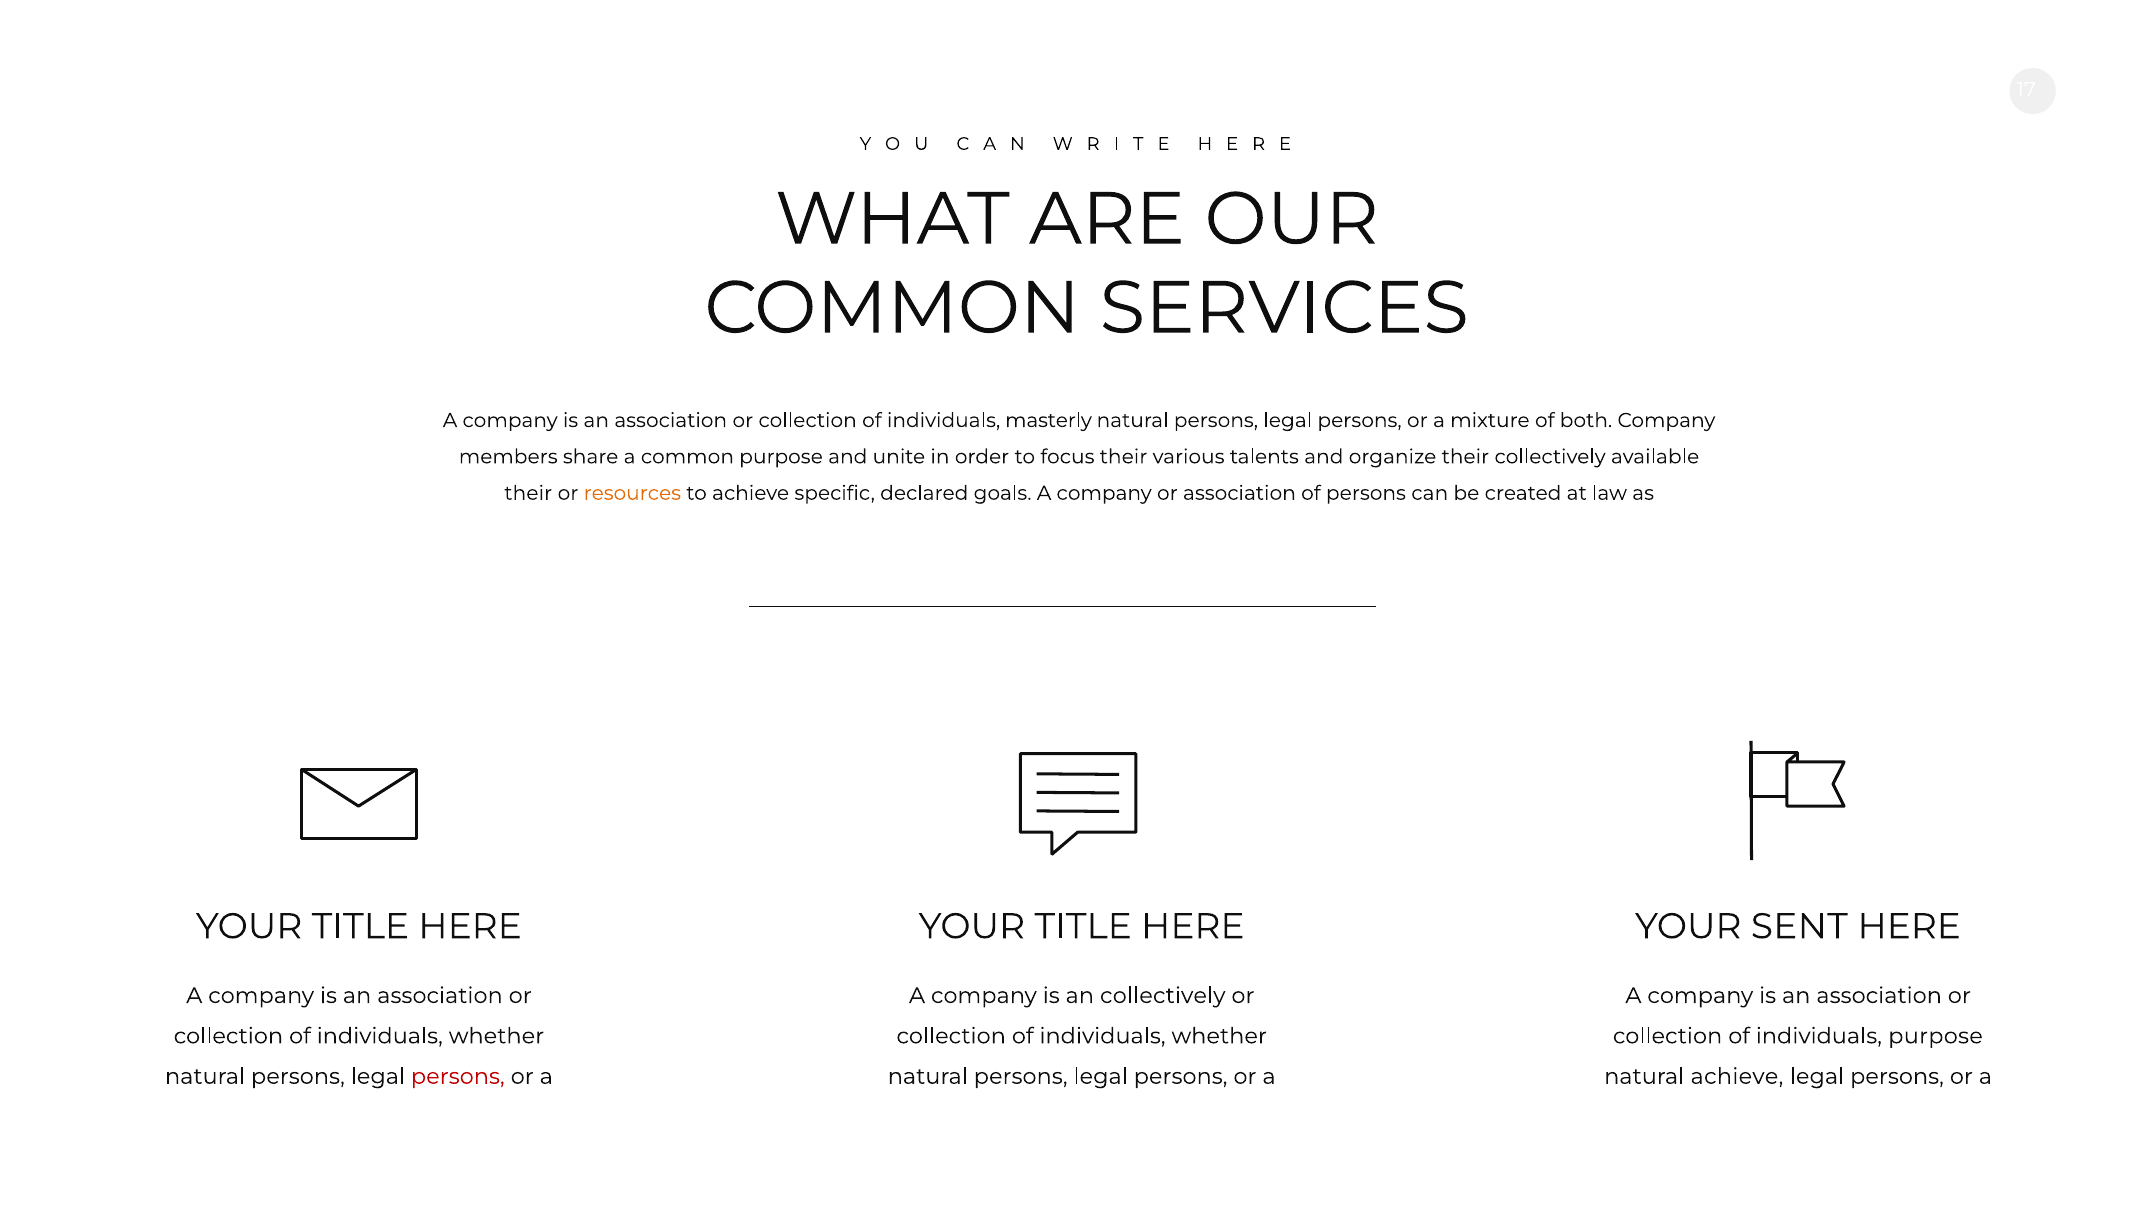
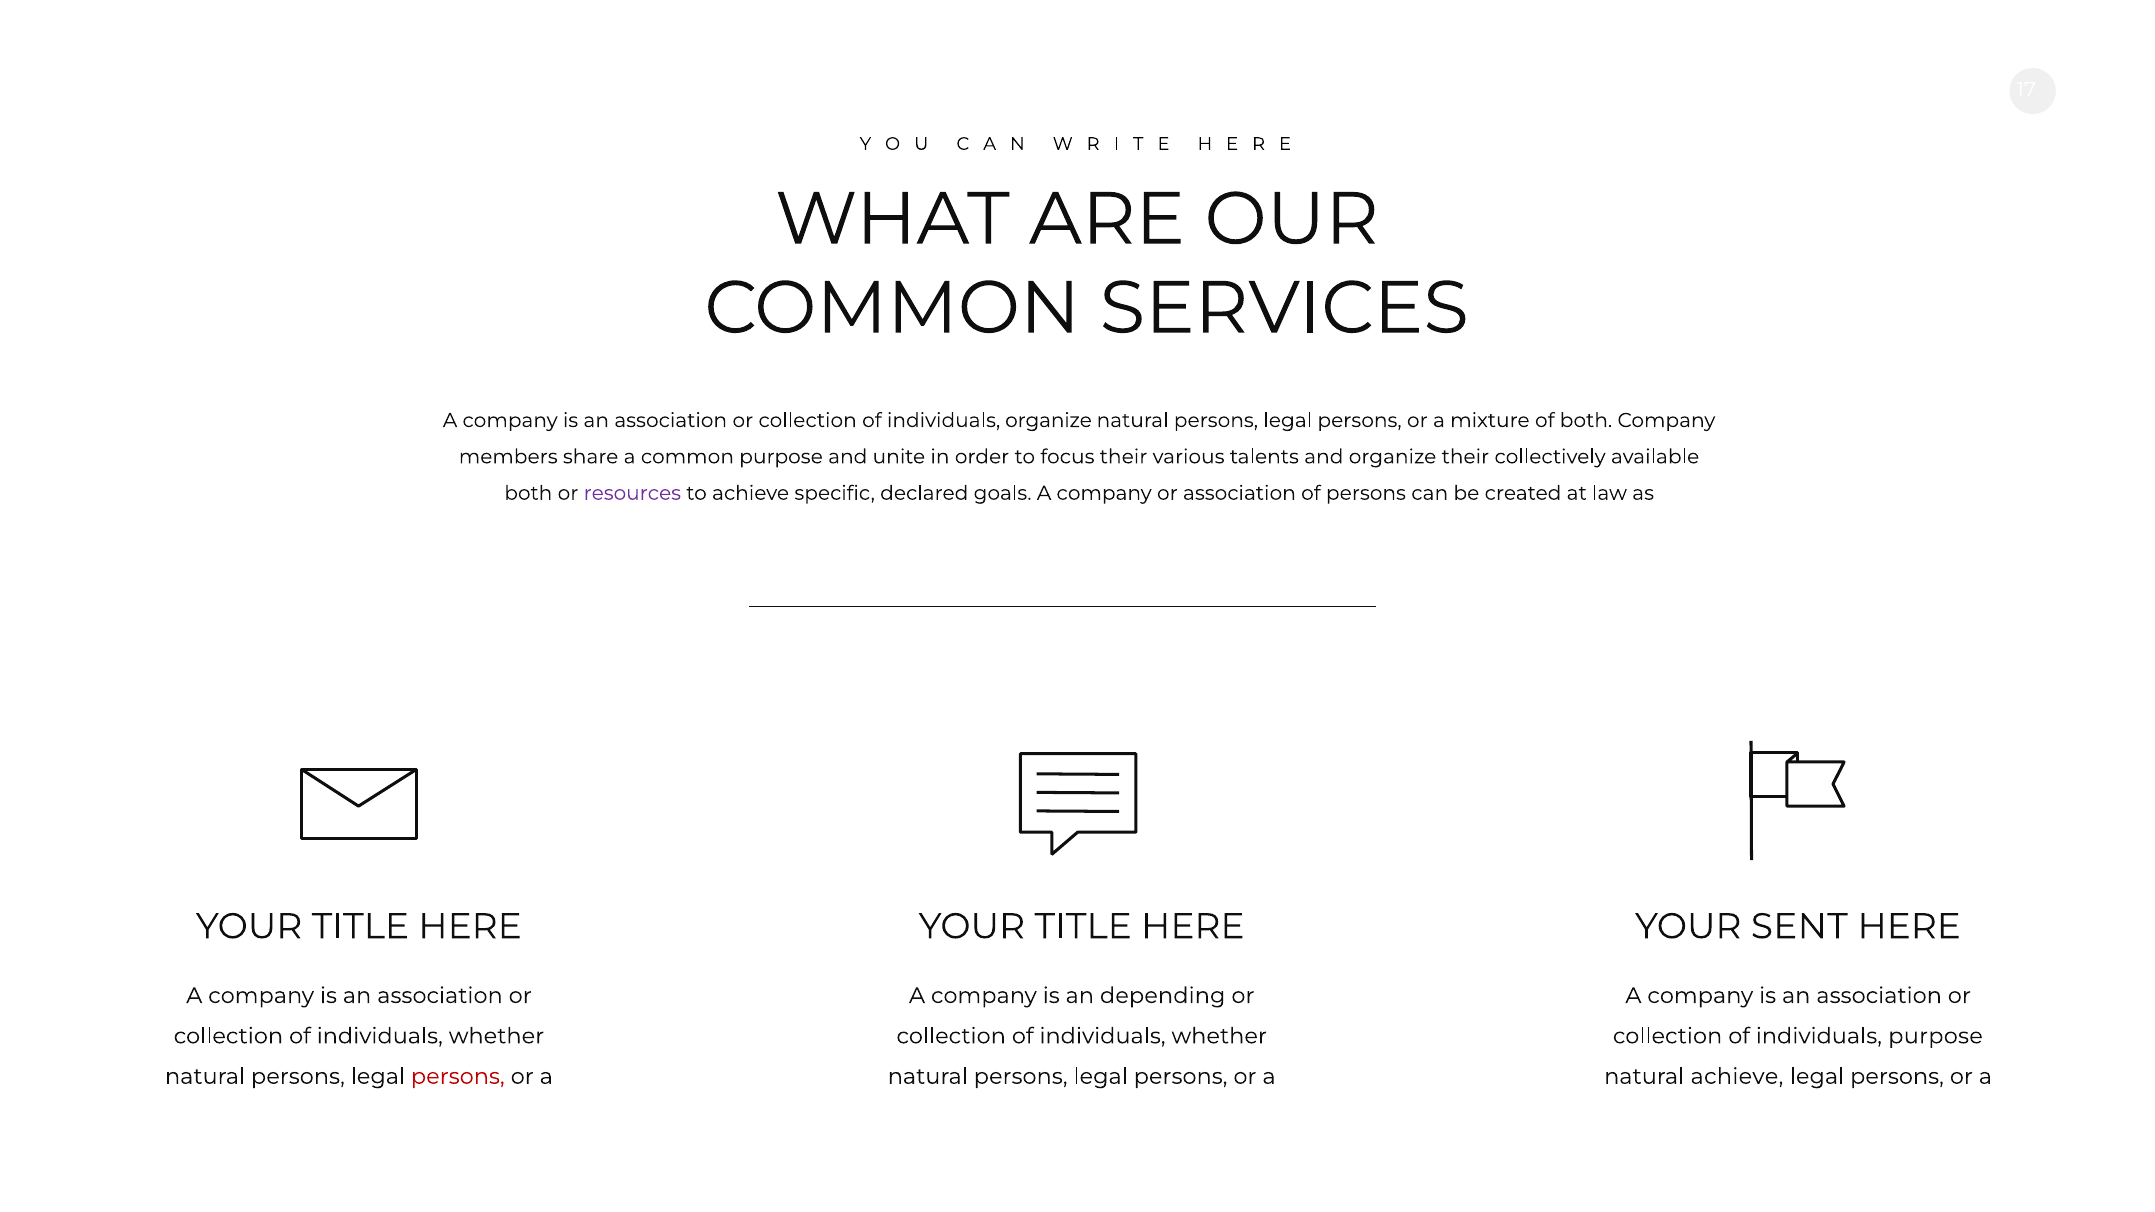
individuals masterly: masterly -> organize
their at (528, 493): their -> both
resources colour: orange -> purple
an collectively: collectively -> depending
